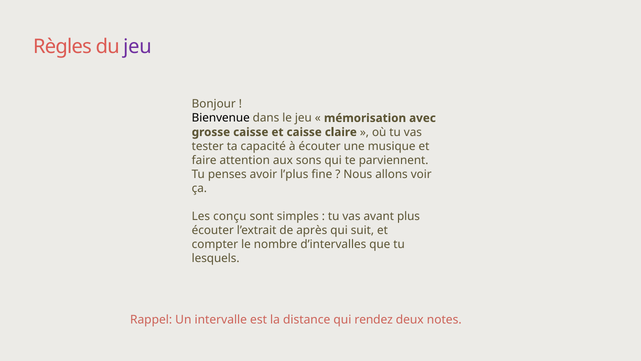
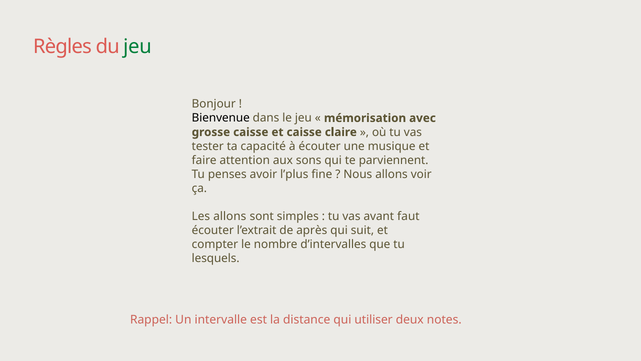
jeu at (137, 47) colour: purple -> green
Les conçu: conçu -> allons
plus: plus -> faut
rendez: rendez -> utiliser
